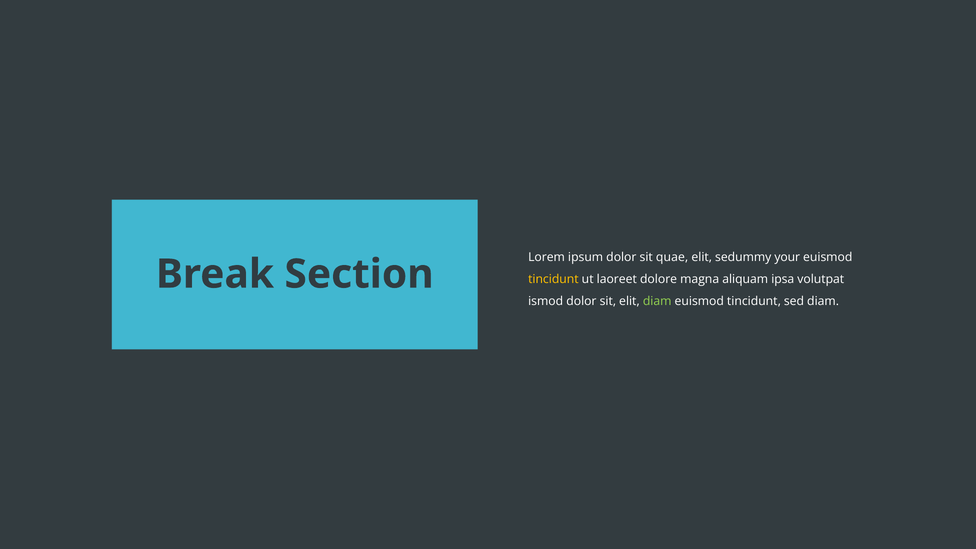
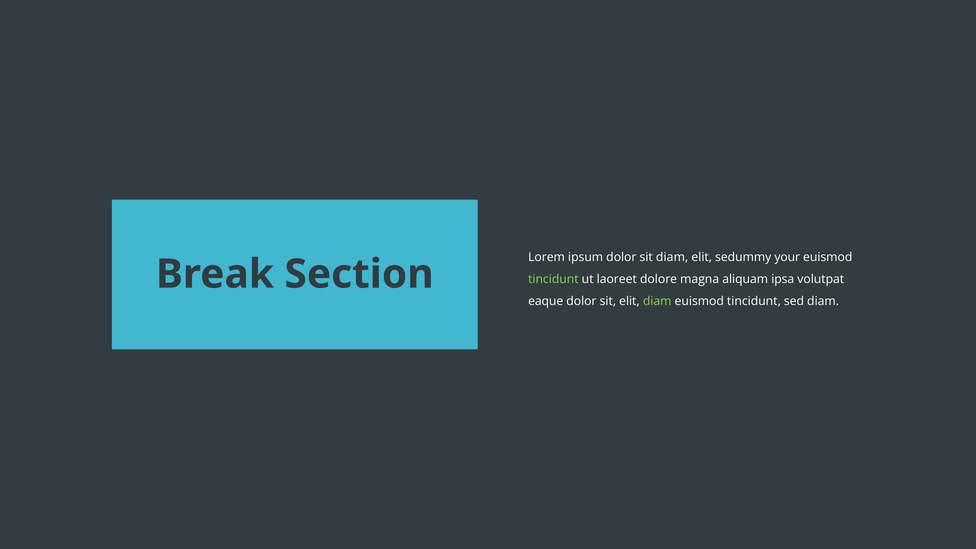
sit quae: quae -> diam
tincidunt at (553, 279) colour: yellow -> light green
ismod: ismod -> eaque
